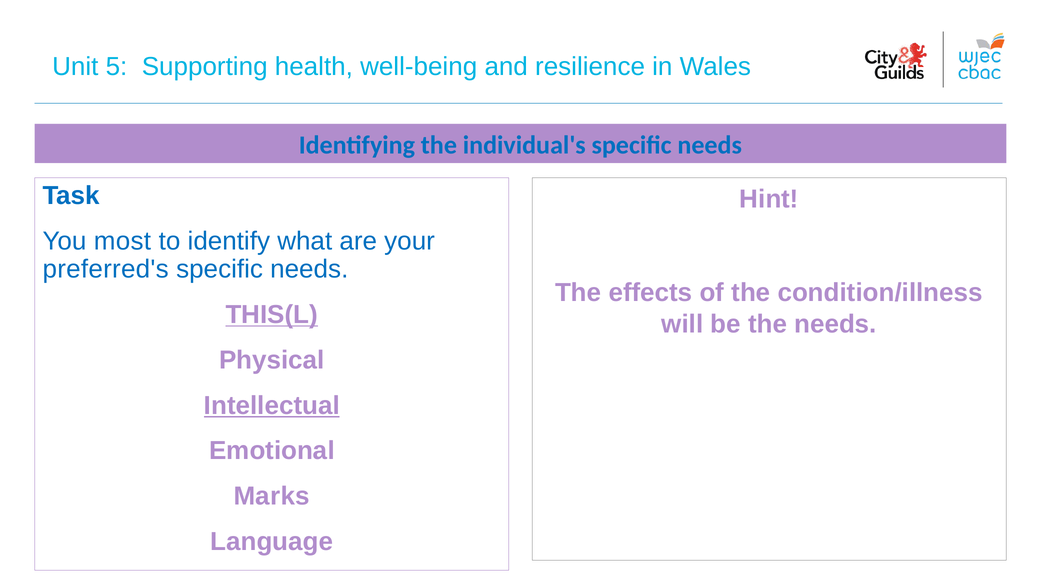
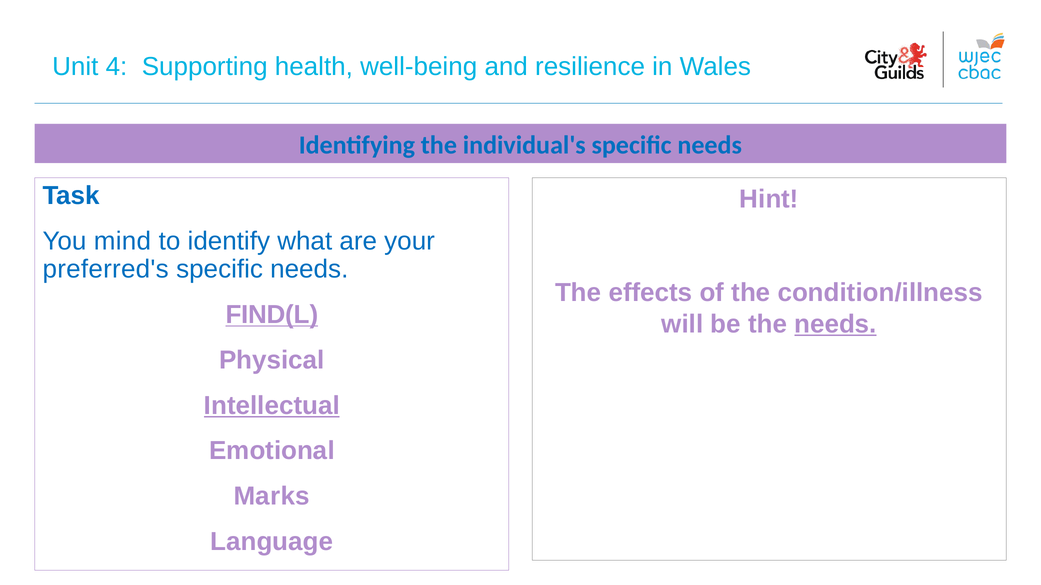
5: 5 -> 4
most: most -> mind
THIS(L: THIS(L -> FIND(L
needs at (835, 324) underline: none -> present
